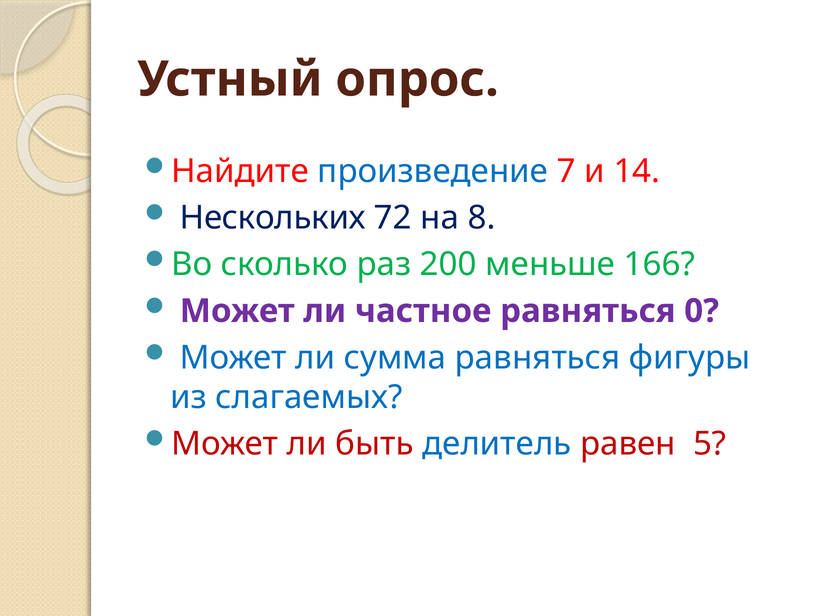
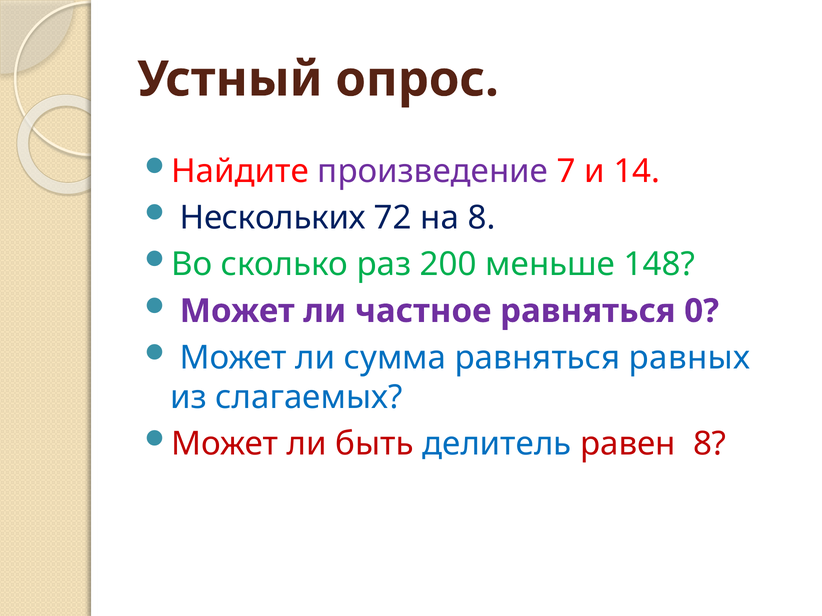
произведение colour: blue -> purple
166: 166 -> 148
фигуры: фигуры -> равных
равен 5: 5 -> 8
